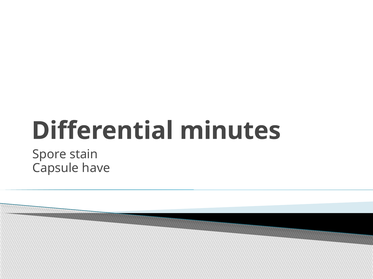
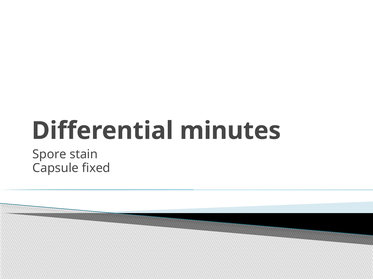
have: have -> fixed
